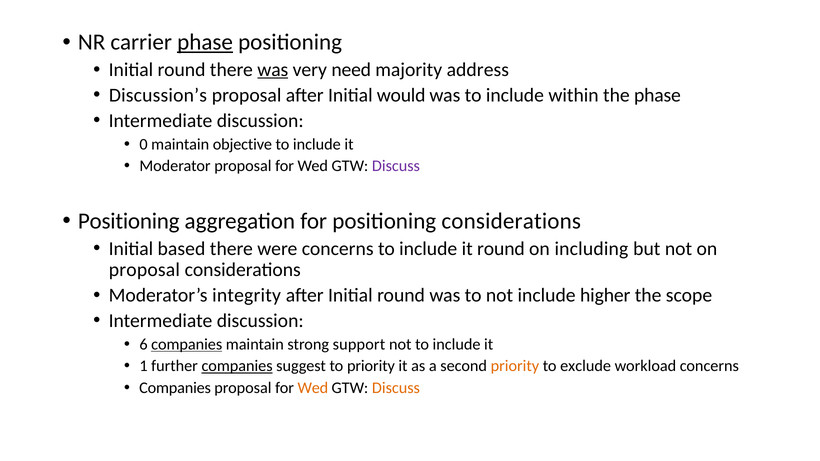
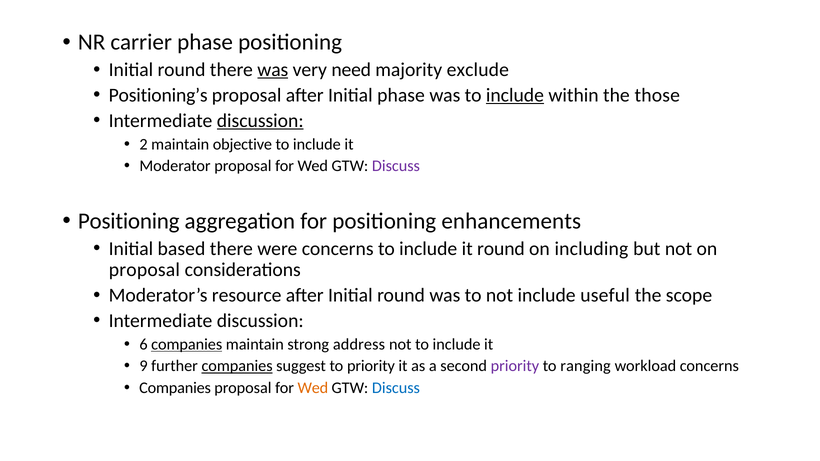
phase at (205, 42) underline: present -> none
address: address -> exclude
Discussion’s: Discussion’s -> Positioning’s
Initial would: would -> phase
include at (515, 95) underline: none -> present
the phase: phase -> those
discussion at (260, 121) underline: none -> present
0: 0 -> 2
positioning considerations: considerations -> enhancements
integrity: integrity -> resource
higher: higher -> useful
support: support -> address
1: 1 -> 9
priority at (515, 366) colour: orange -> purple
exclude: exclude -> ranging
Discuss at (396, 388) colour: orange -> blue
